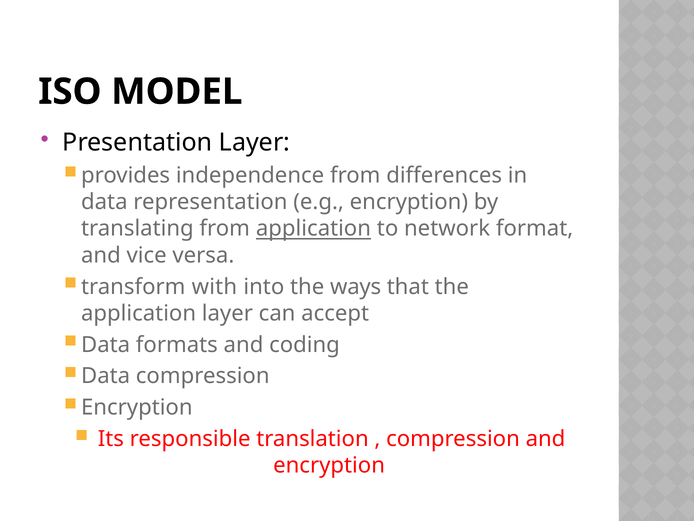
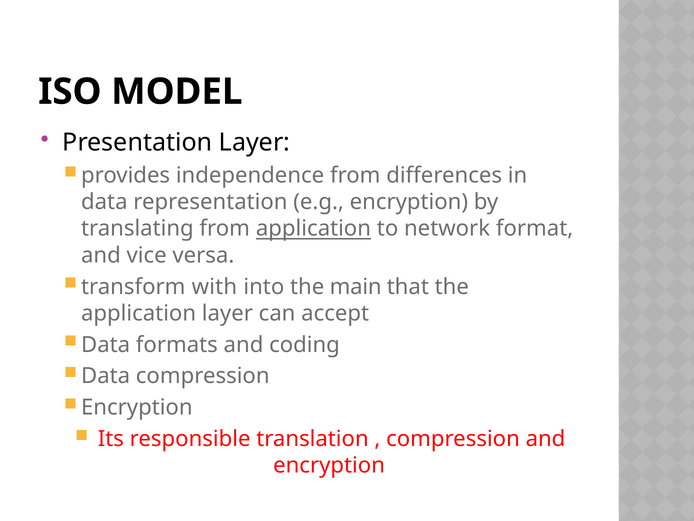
ways: ways -> main
